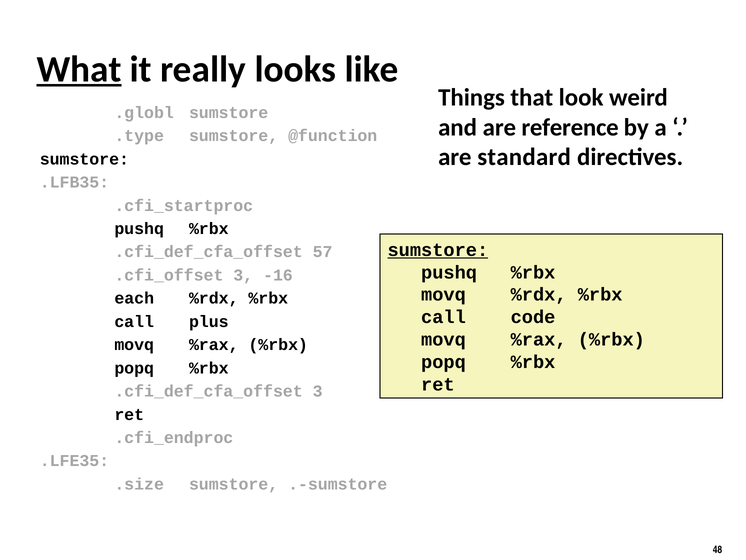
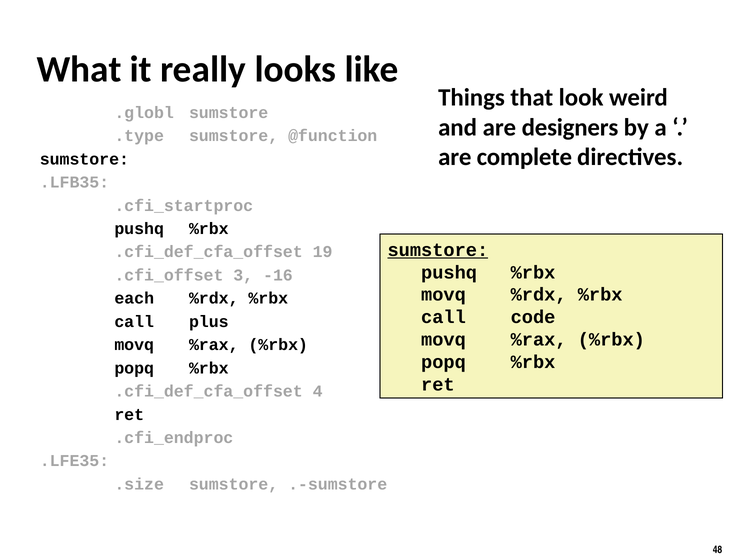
What underline: present -> none
reference: reference -> designers
standard: standard -> complete
57: 57 -> 19
.cfi_def_cfa_offset 3: 3 -> 4
